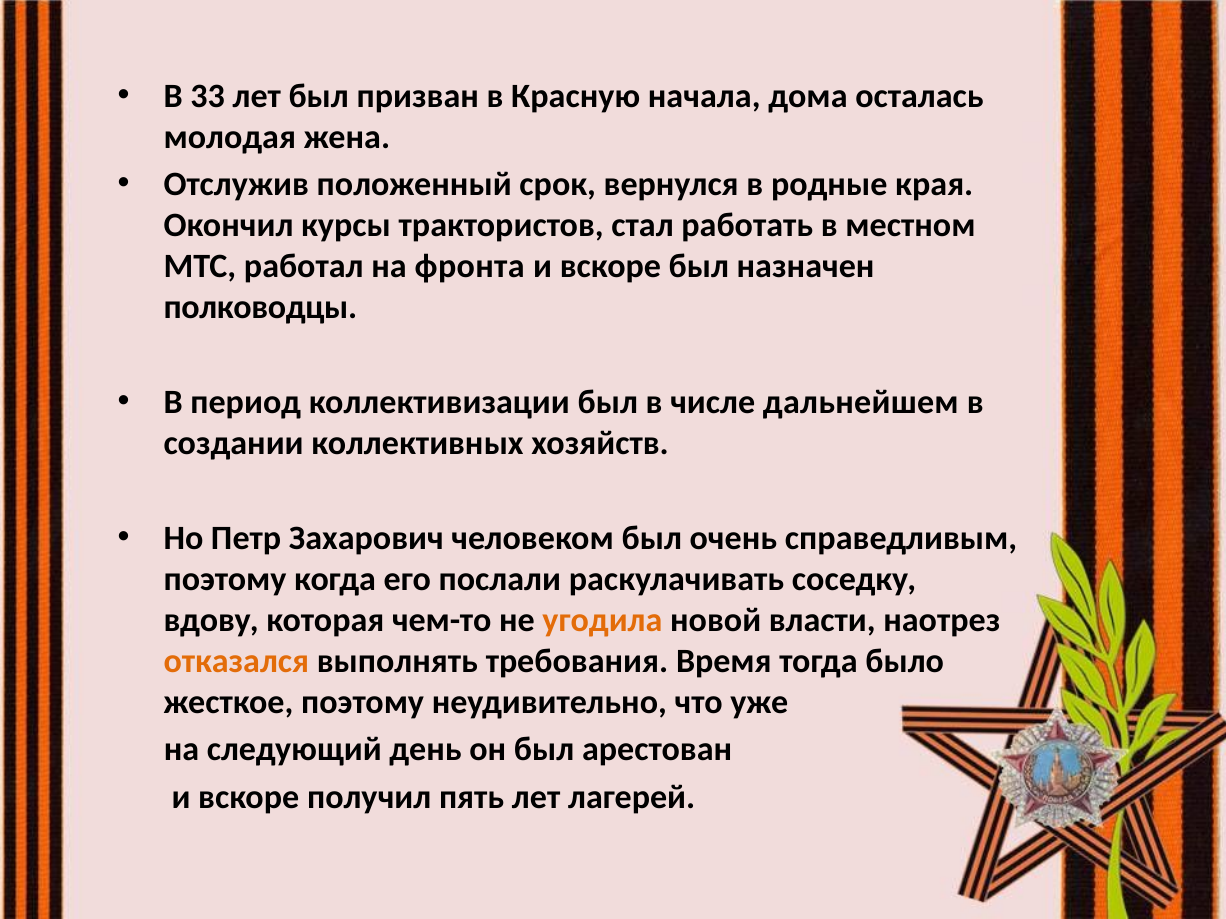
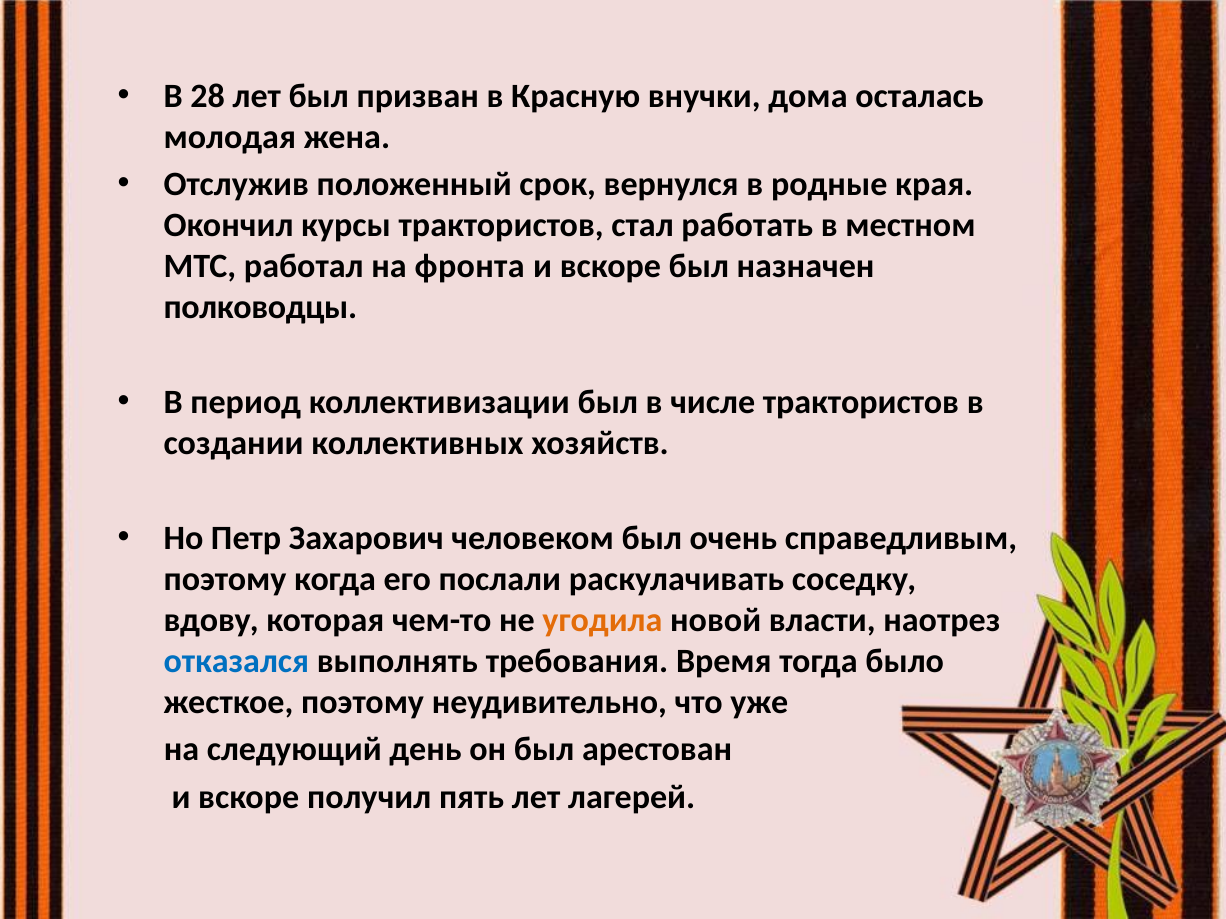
33: 33 -> 28
начала: начала -> внучки
числе дальнейшем: дальнейшем -> трактористов
отказался colour: orange -> blue
